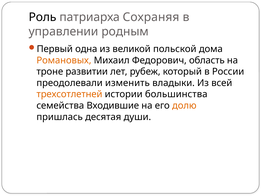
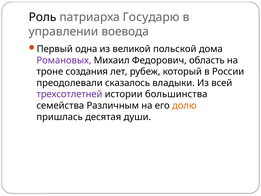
Сохраняя: Сохраняя -> Государю
родным: родным -> воевода
Романовых colour: orange -> purple
развитии: развитии -> создания
изменить: изменить -> сказалось
трехсотлетней colour: orange -> purple
Входившие: Входившие -> Различным
